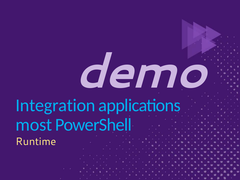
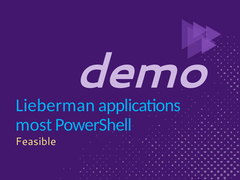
Integration: Integration -> Lieberman
Runtime: Runtime -> Feasible
